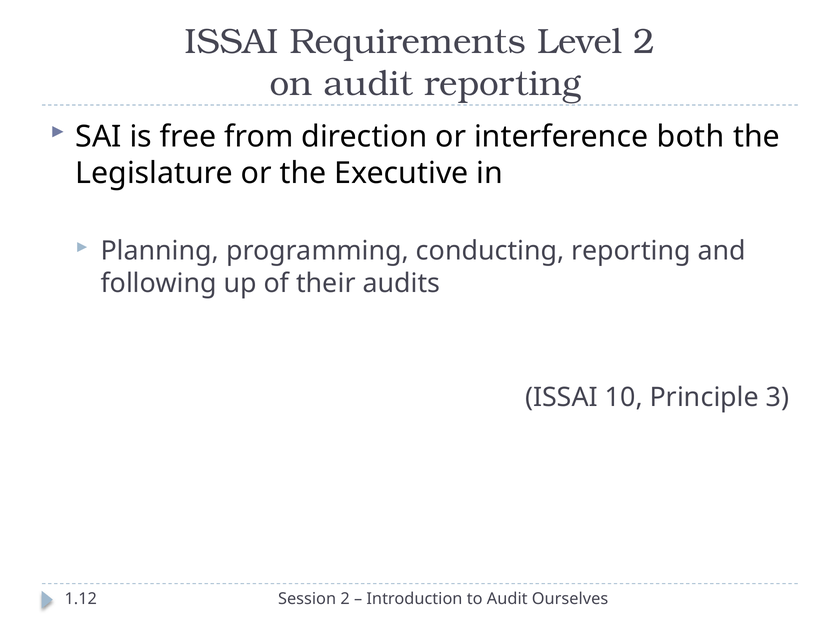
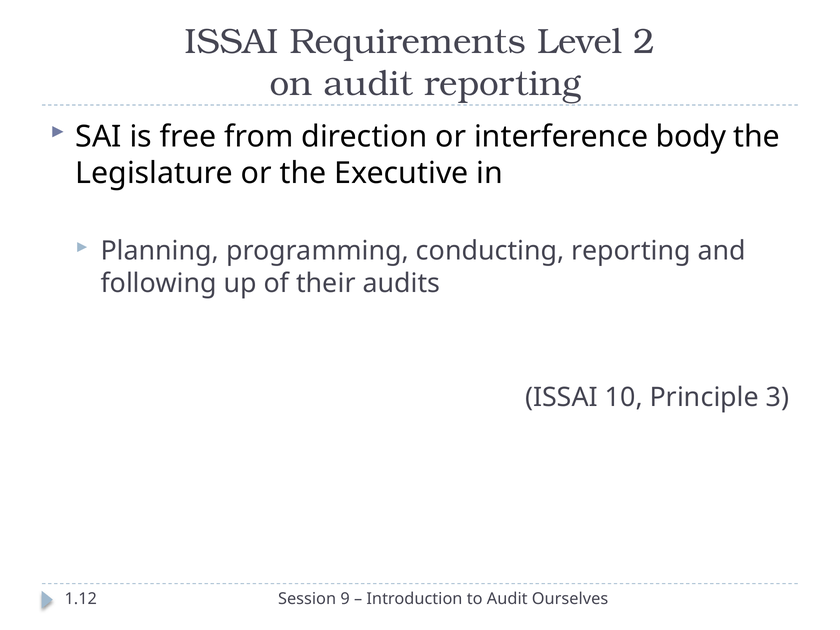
both: both -> body
Session 2: 2 -> 9
